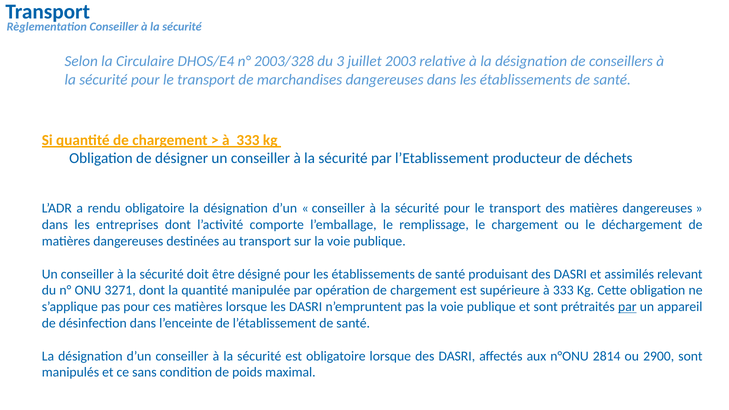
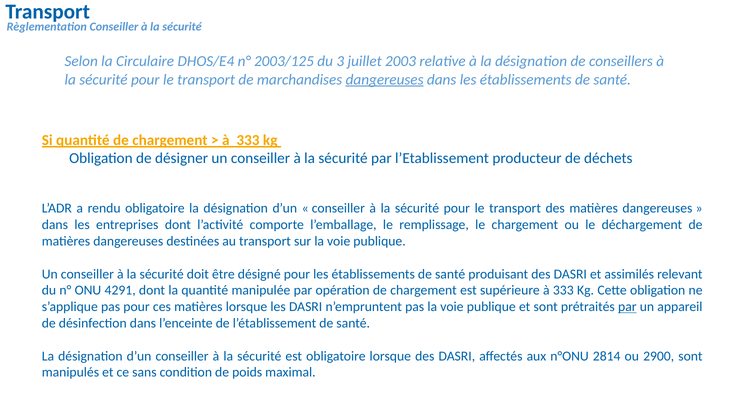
2003/328: 2003/328 -> 2003/125
dangereuses at (385, 80) underline: none -> present
3271: 3271 -> 4291
